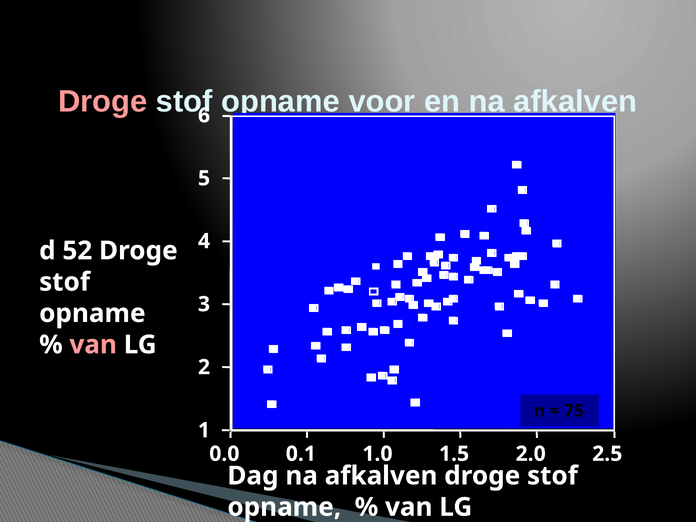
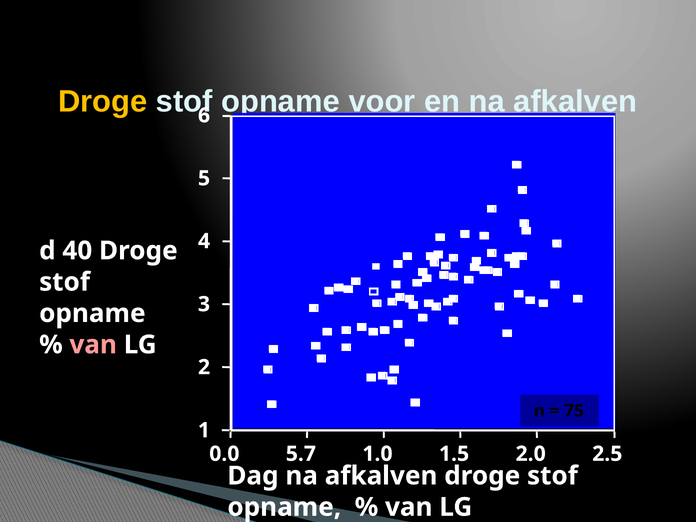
Droge at (103, 101) colour: pink -> yellow
52: 52 -> 40
0.1: 0.1 -> 5.7
